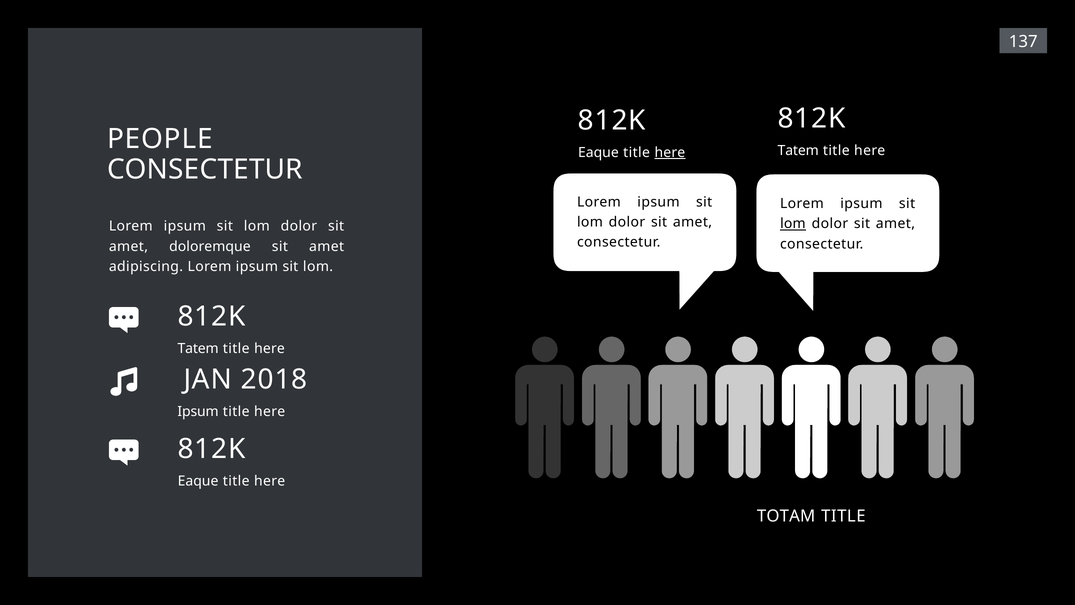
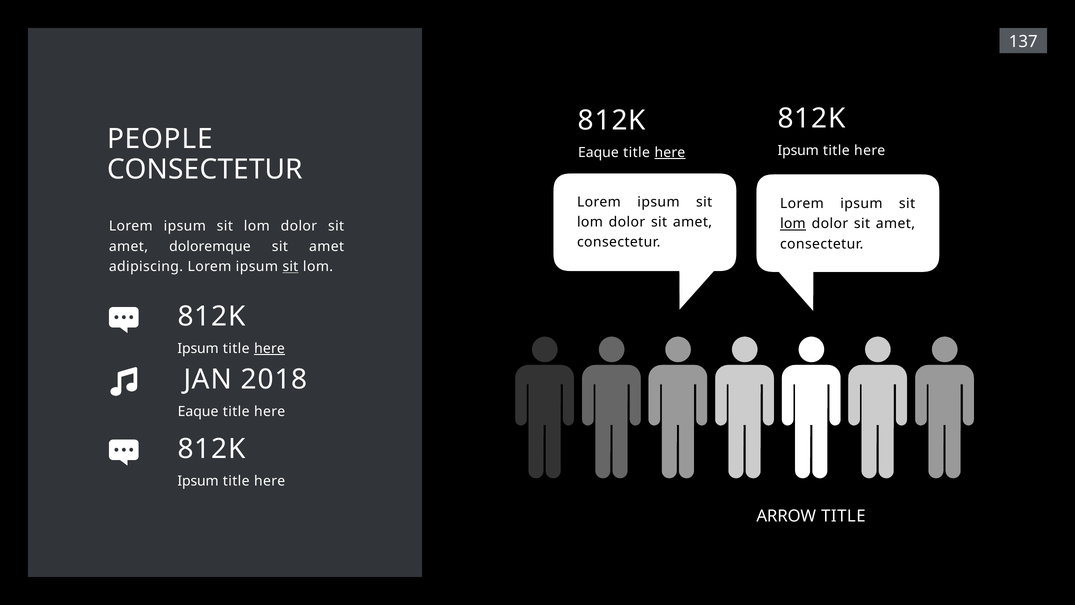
Tatem at (798, 151): Tatem -> Ipsum
sit at (290, 267) underline: none -> present
Tatem at (198, 348): Tatem -> Ipsum
here at (270, 348) underline: none -> present
Ipsum at (198, 411): Ipsum -> Eaque
Eaque at (198, 481): Eaque -> Ipsum
TOTAM: TOTAM -> ARROW
